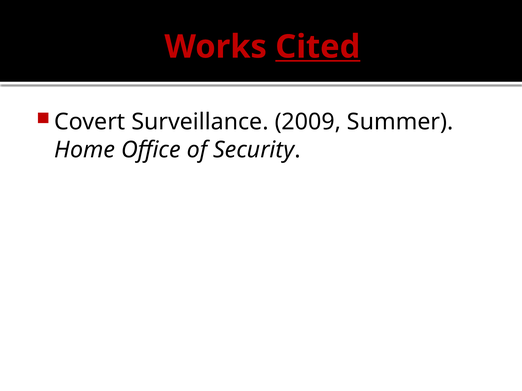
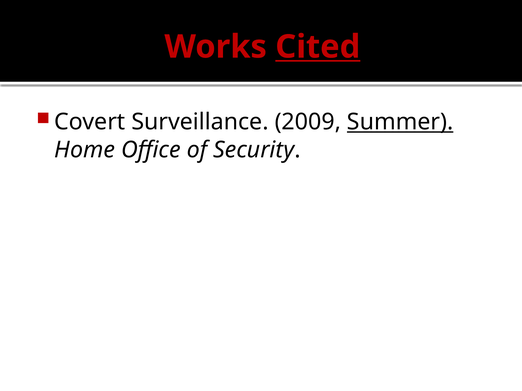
Summer underline: none -> present
